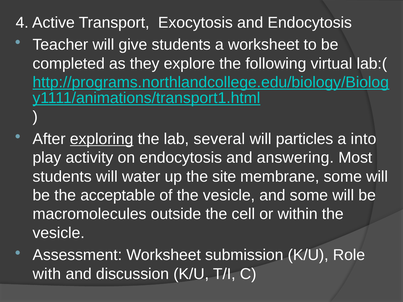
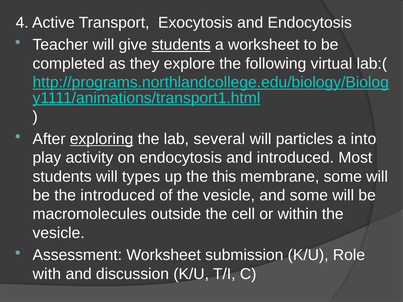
students at (181, 45) underline: none -> present
and answering: answering -> introduced
water: water -> types
site: site -> this
the acceptable: acceptable -> introduced
